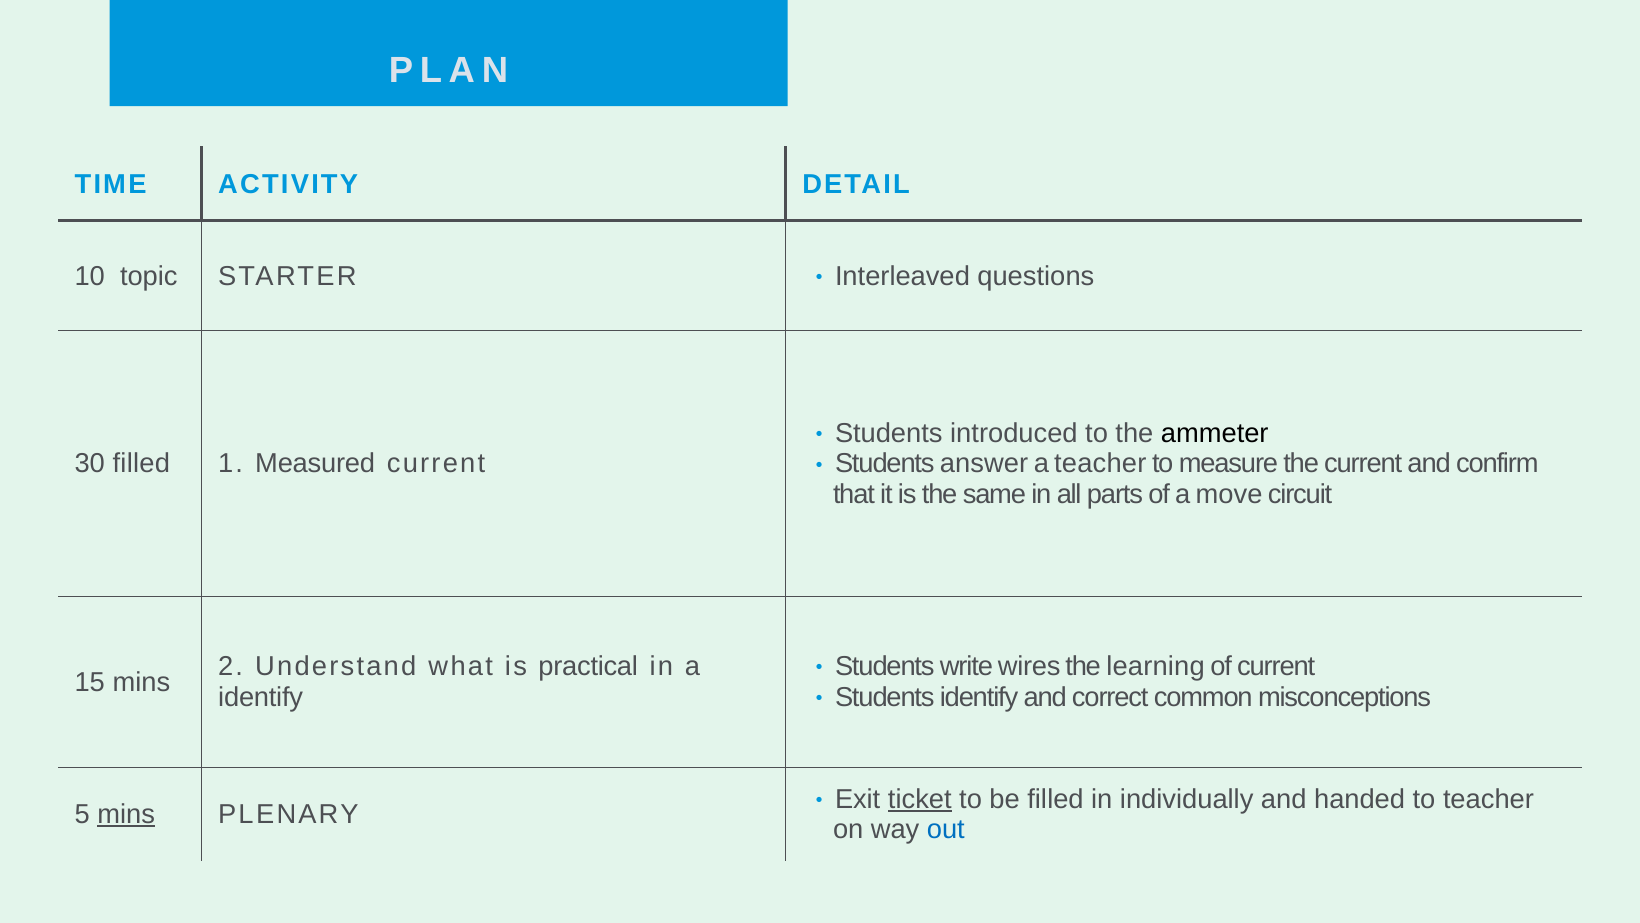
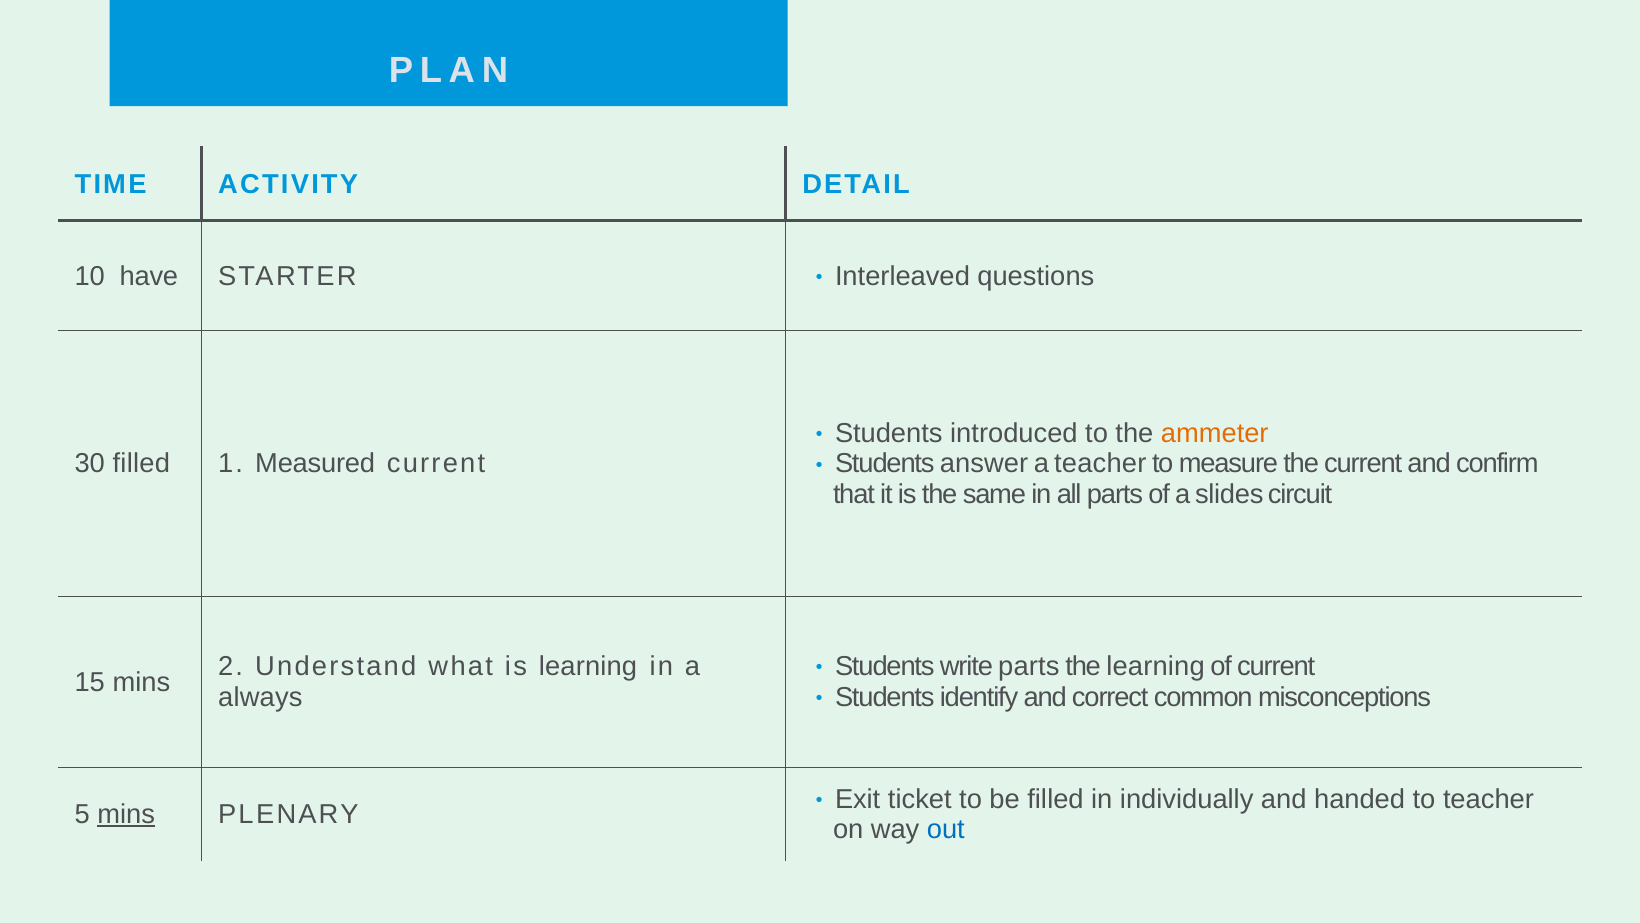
topic: topic -> have
ammeter colour: black -> orange
move: move -> slides
is practical: practical -> learning
write wires: wires -> parts
identify at (261, 697): identify -> always
ticket underline: present -> none
